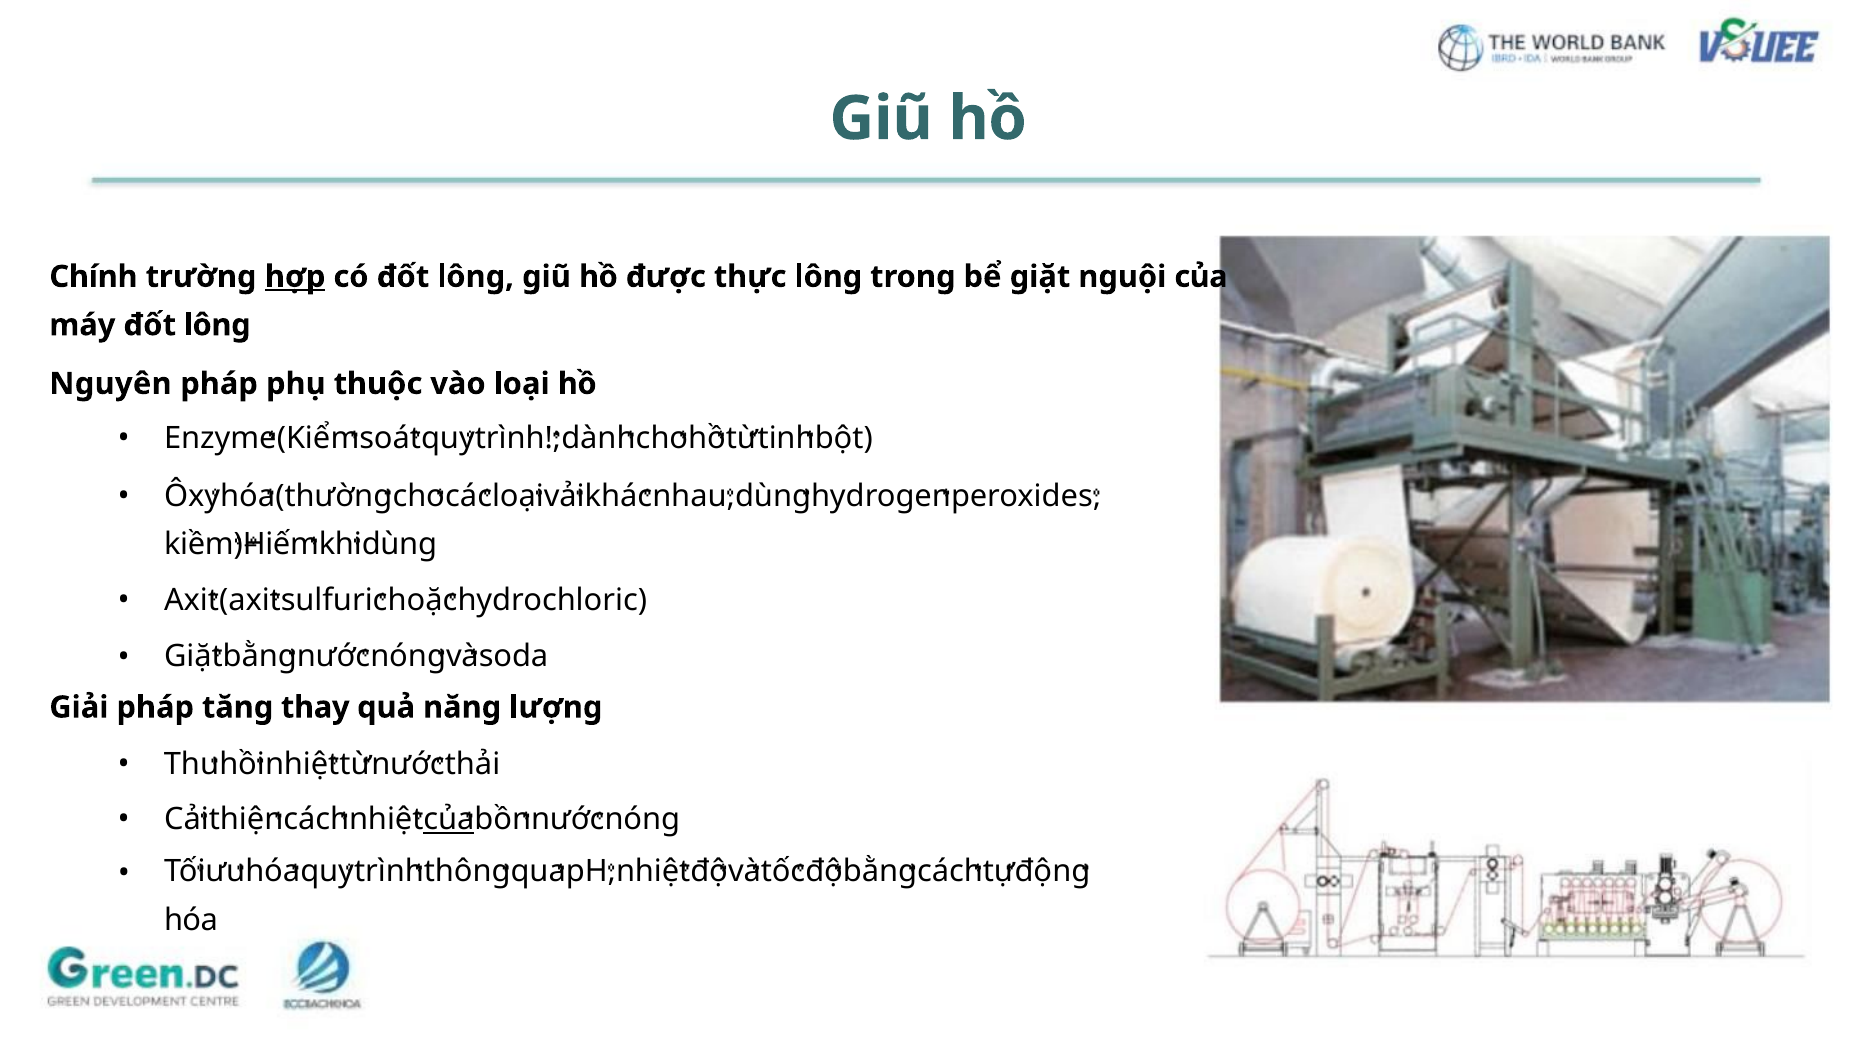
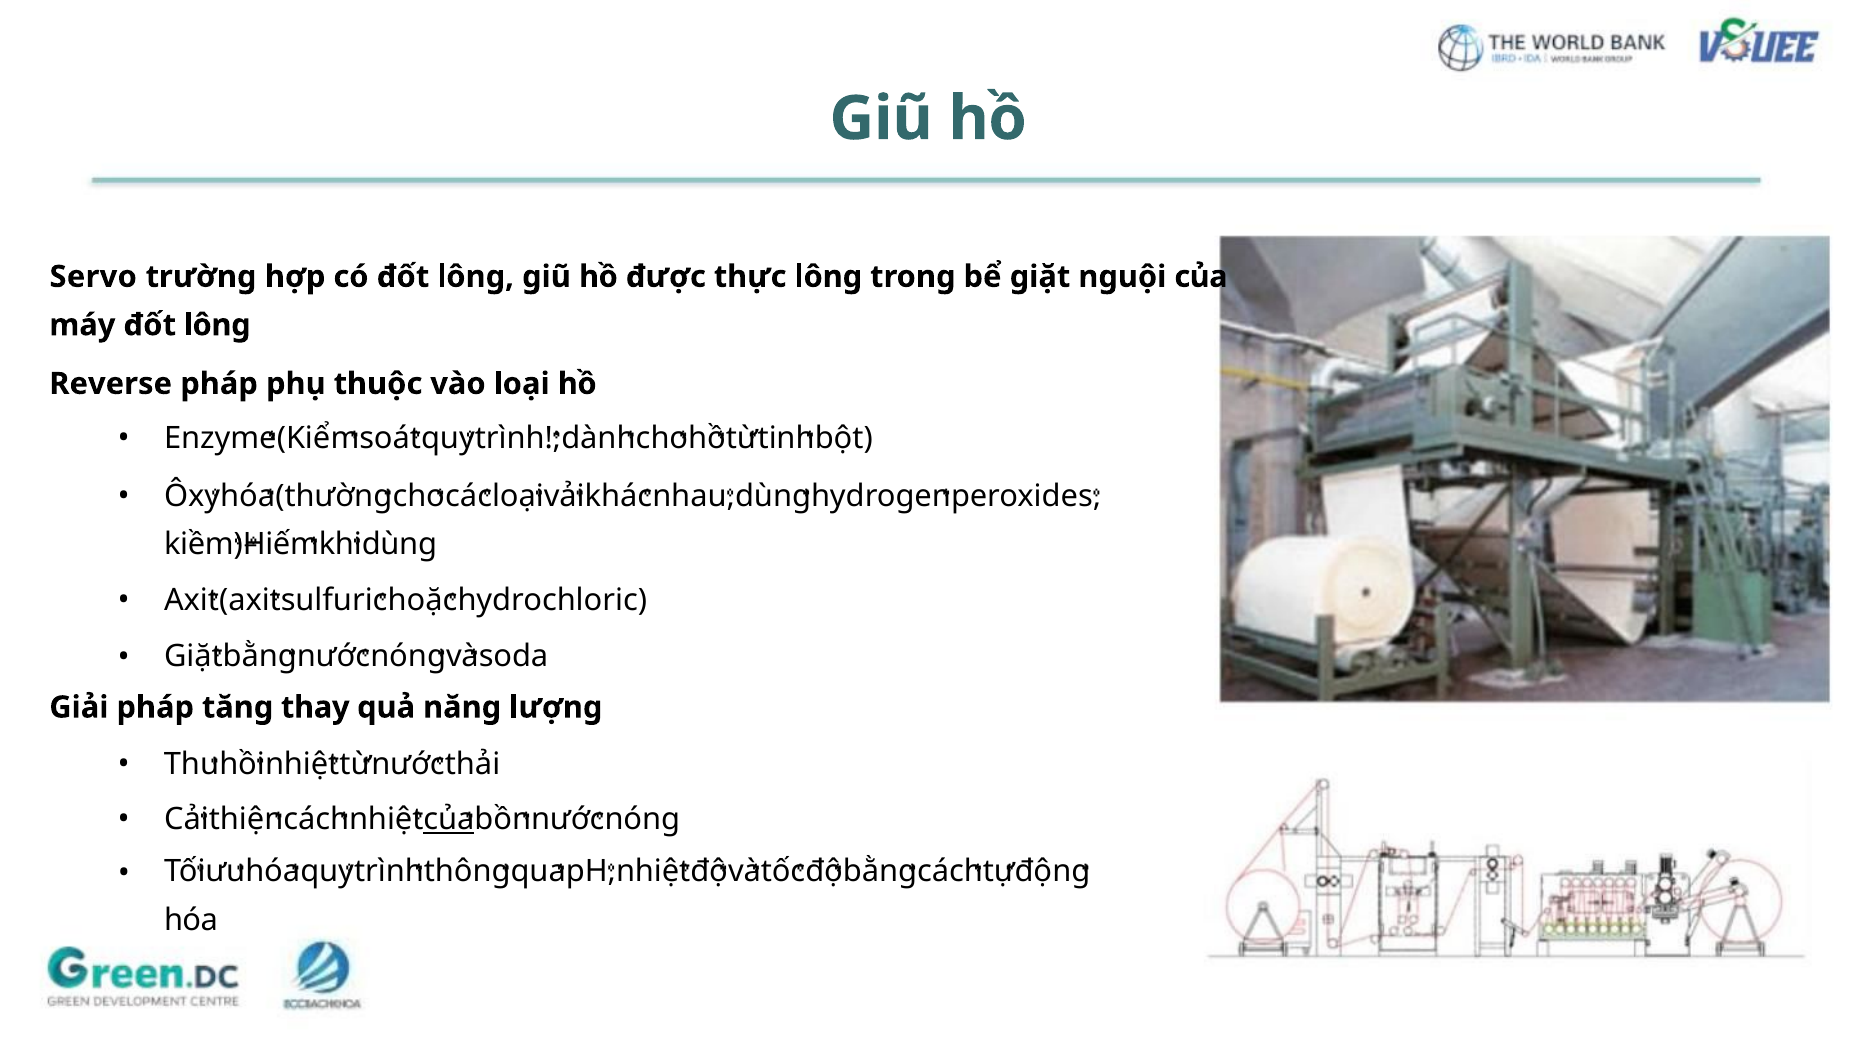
Chính: Chính -> Servo
hợp underline: present -> none
Nguyên: Nguyên -> Reverse
